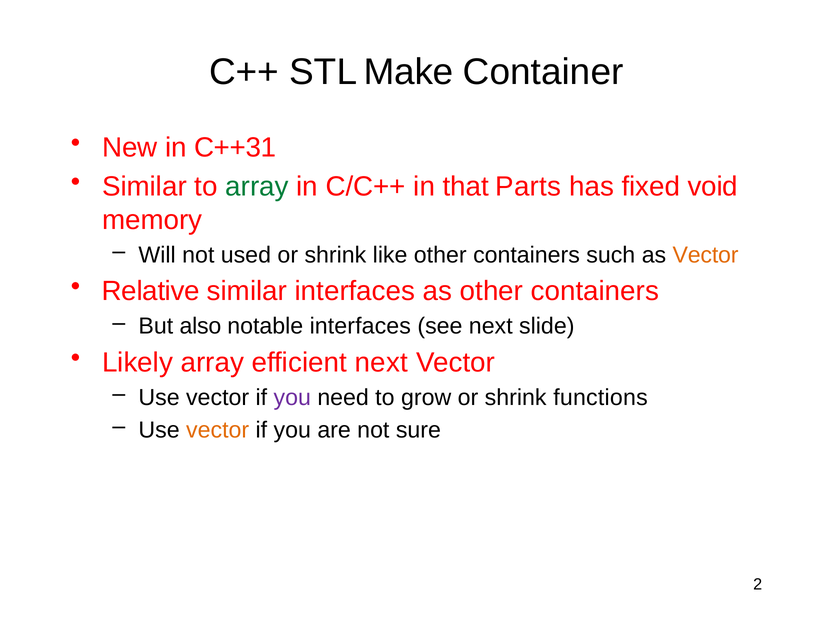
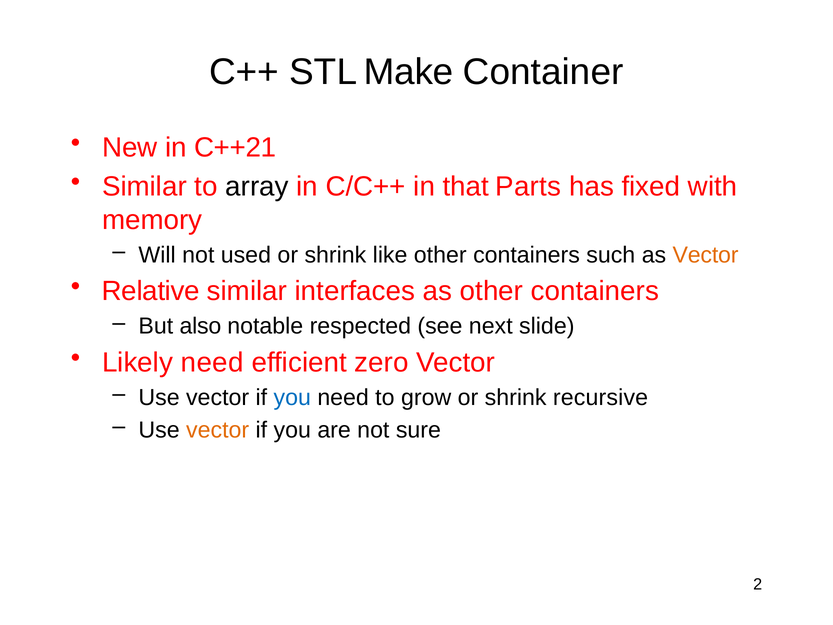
C++31: C++31 -> C++21
array at (257, 187) colour: green -> black
void: void -> with
notable interfaces: interfaces -> respected
Likely array: array -> need
efficient next: next -> zero
you at (292, 397) colour: purple -> blue
functions: functions -> recursive
